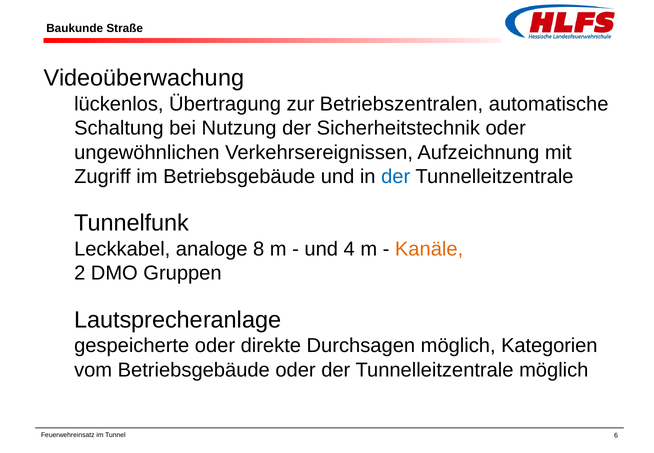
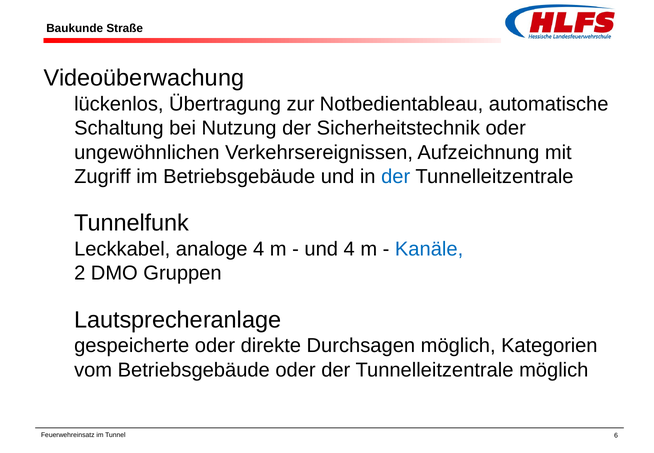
Betriebszentralen: Betriebszentralen -> Notbedientableau
analoge 8: 8 -> 4
Kanäle colour: orange -> blue
